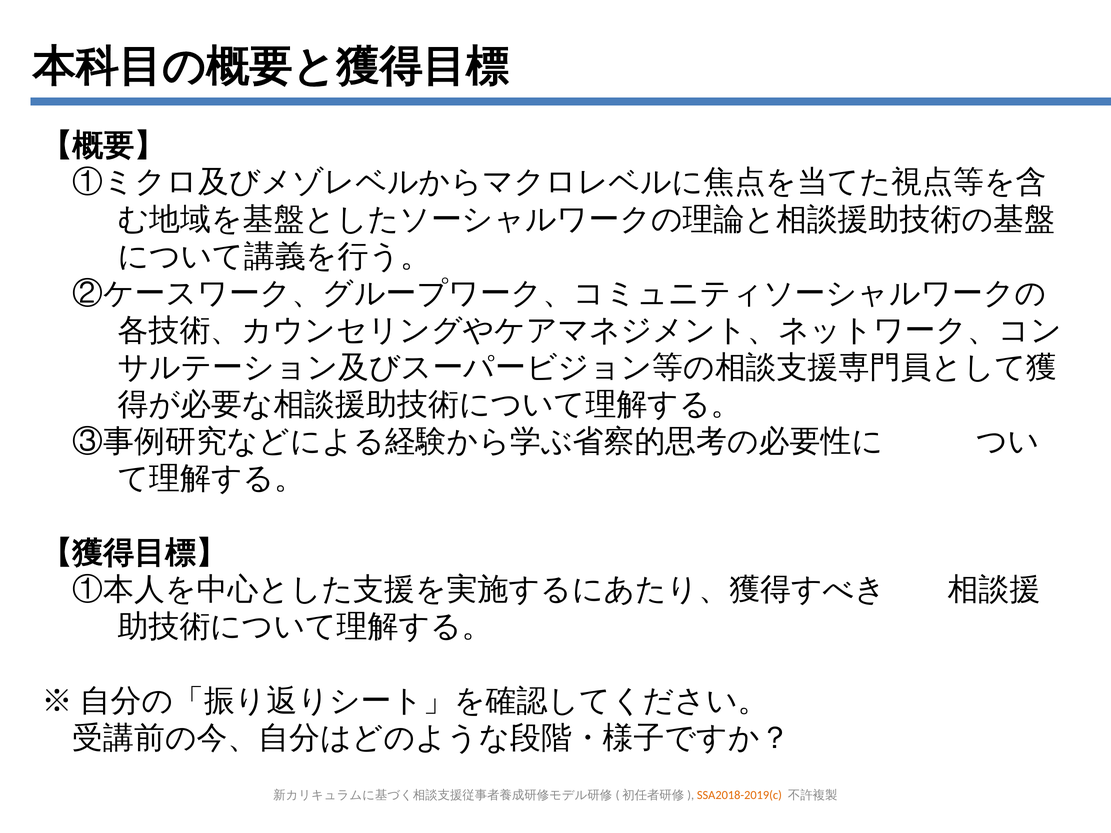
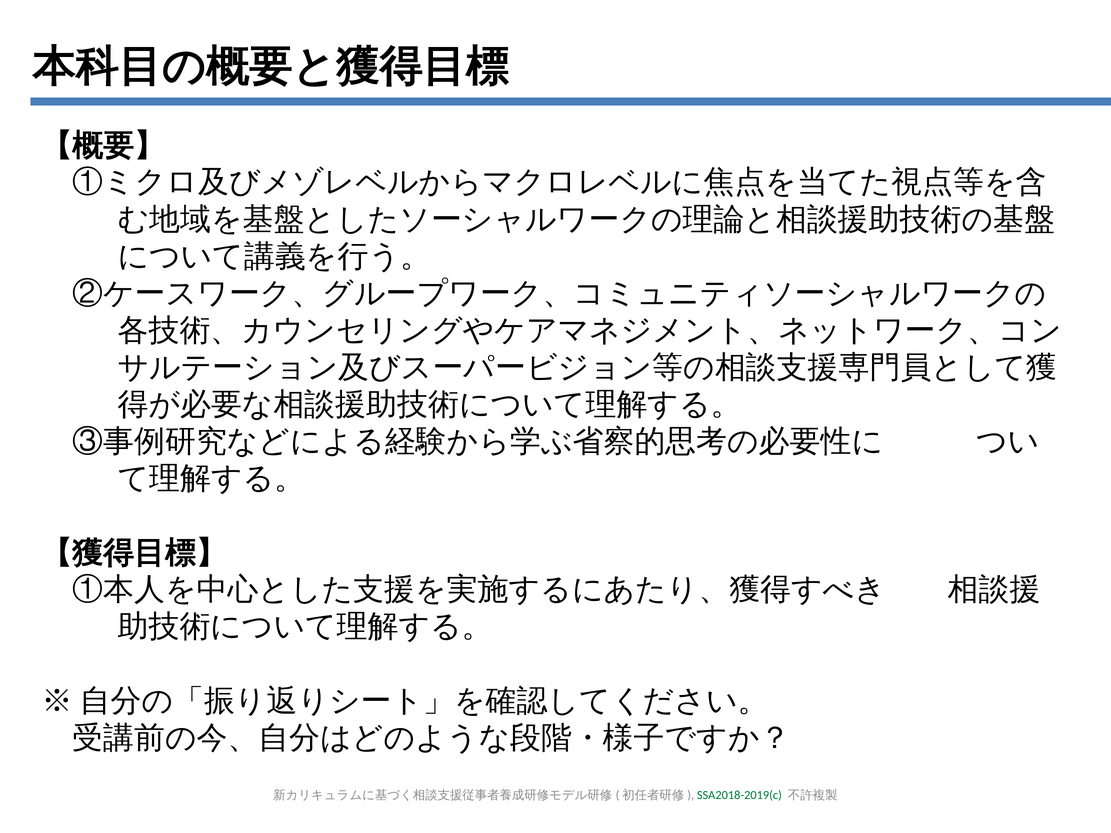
SSA2018-2019(c colour: orange -> green
